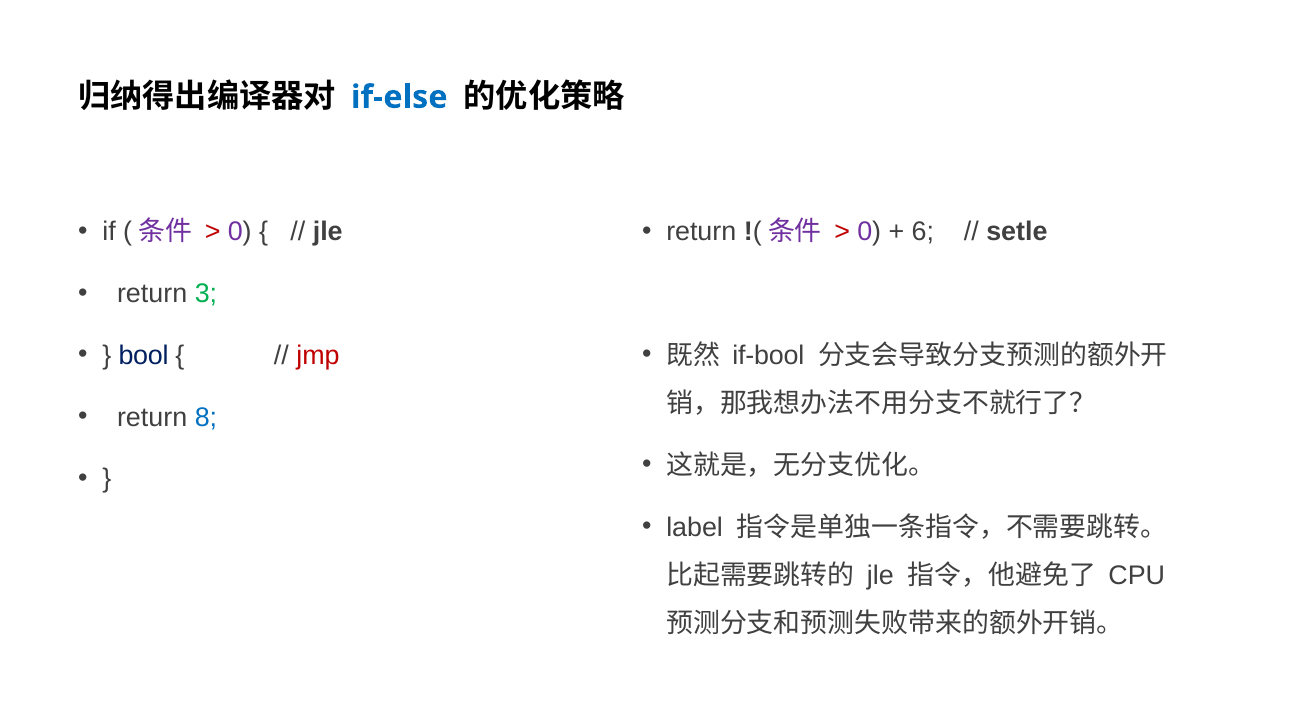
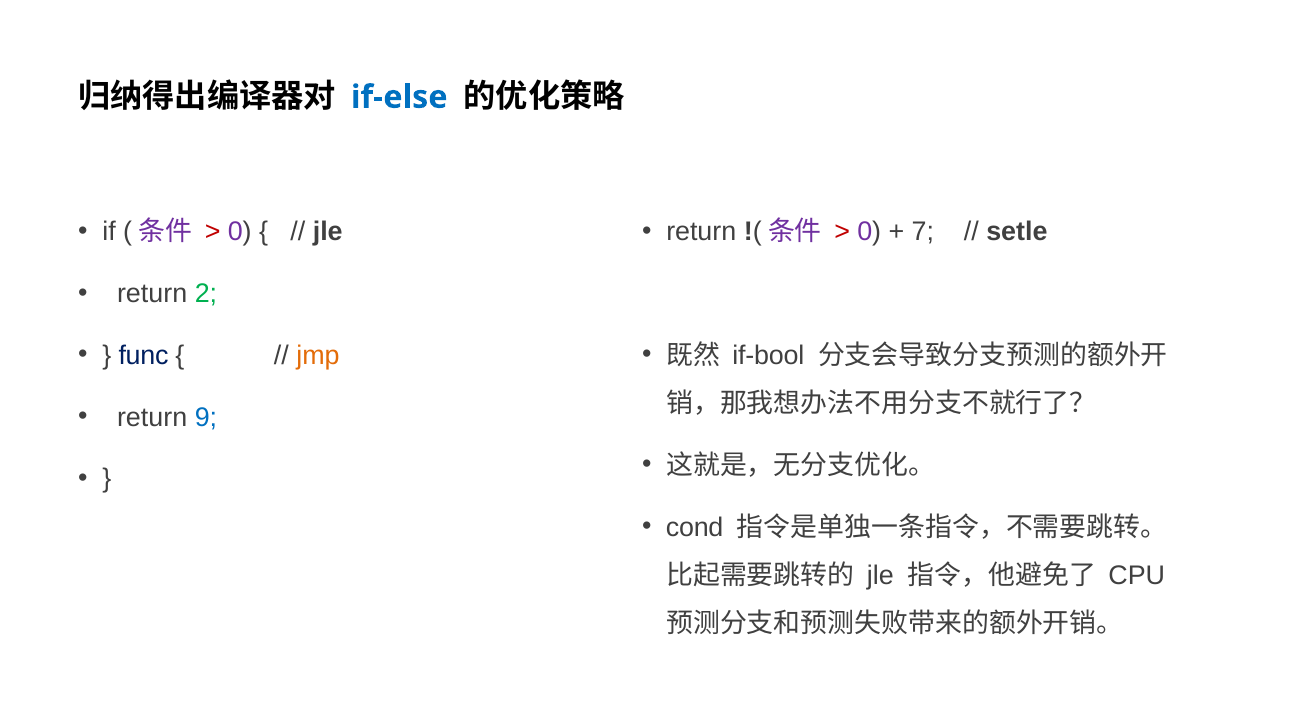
6: 6 -> 7
3: 3 -> 2
bool: bool -> func
jmp colour: red -> orange
8: 8 -> 9
label: label -> cond
